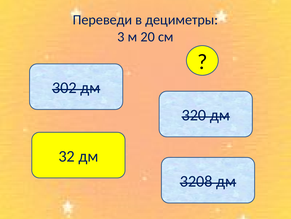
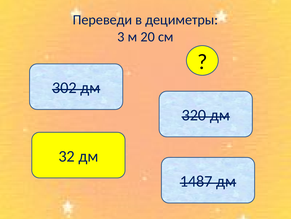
3208: 3208 -> 1487
